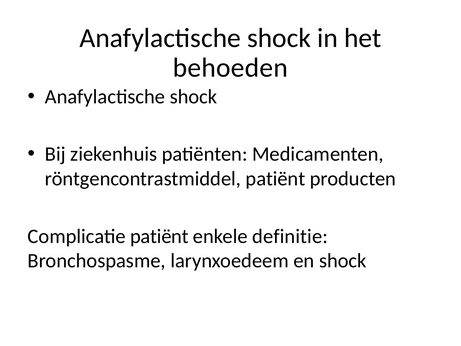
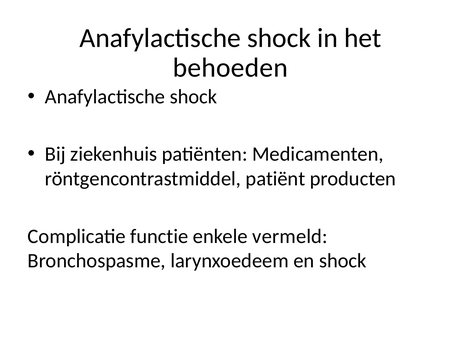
Complicatie patiënt: patiënt -> functie
definitie: definitie -> vermeld
